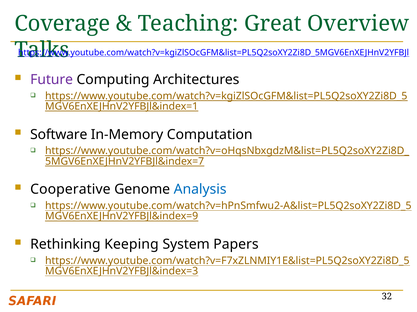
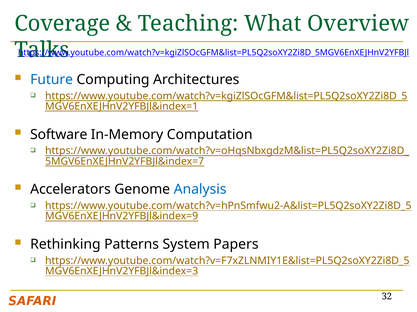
Great: Great -> What
Future colour: purple -> blue
Cooperative: Cooperative -> Accelerators
Keeping: Keeping -> Patterns
